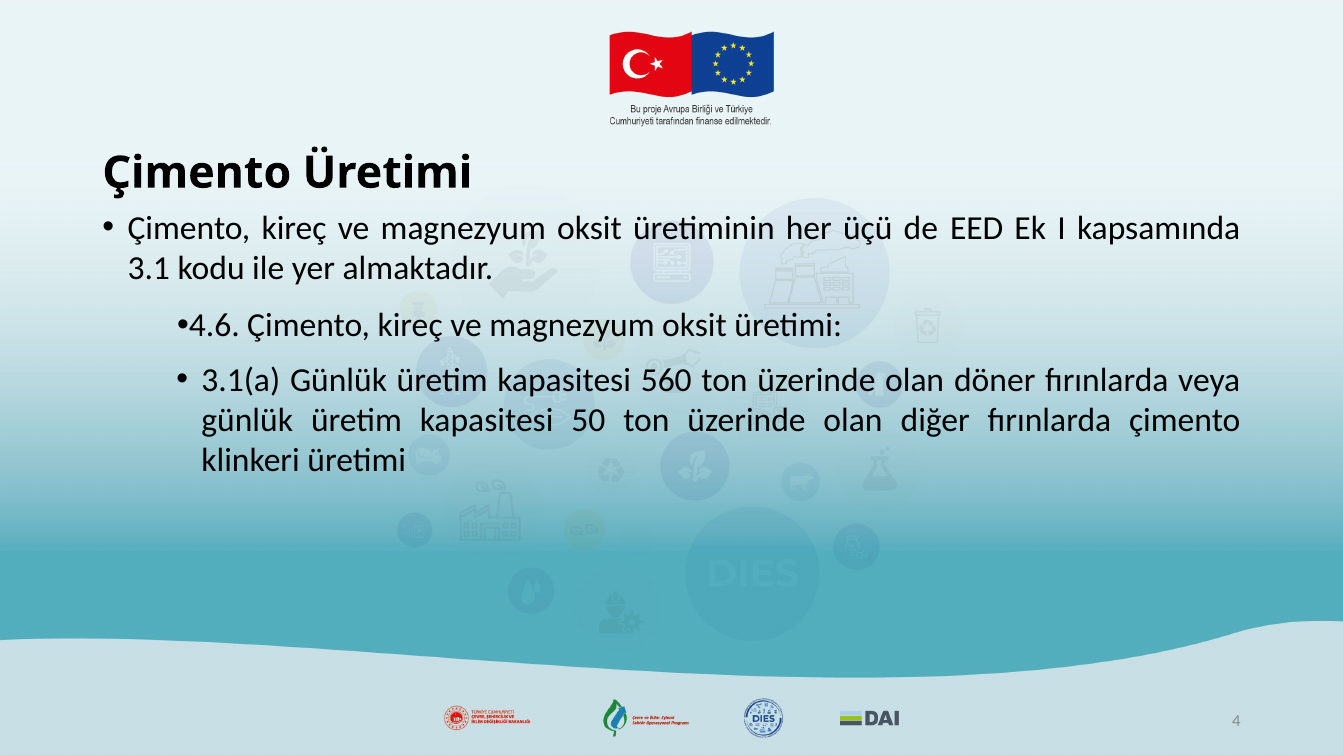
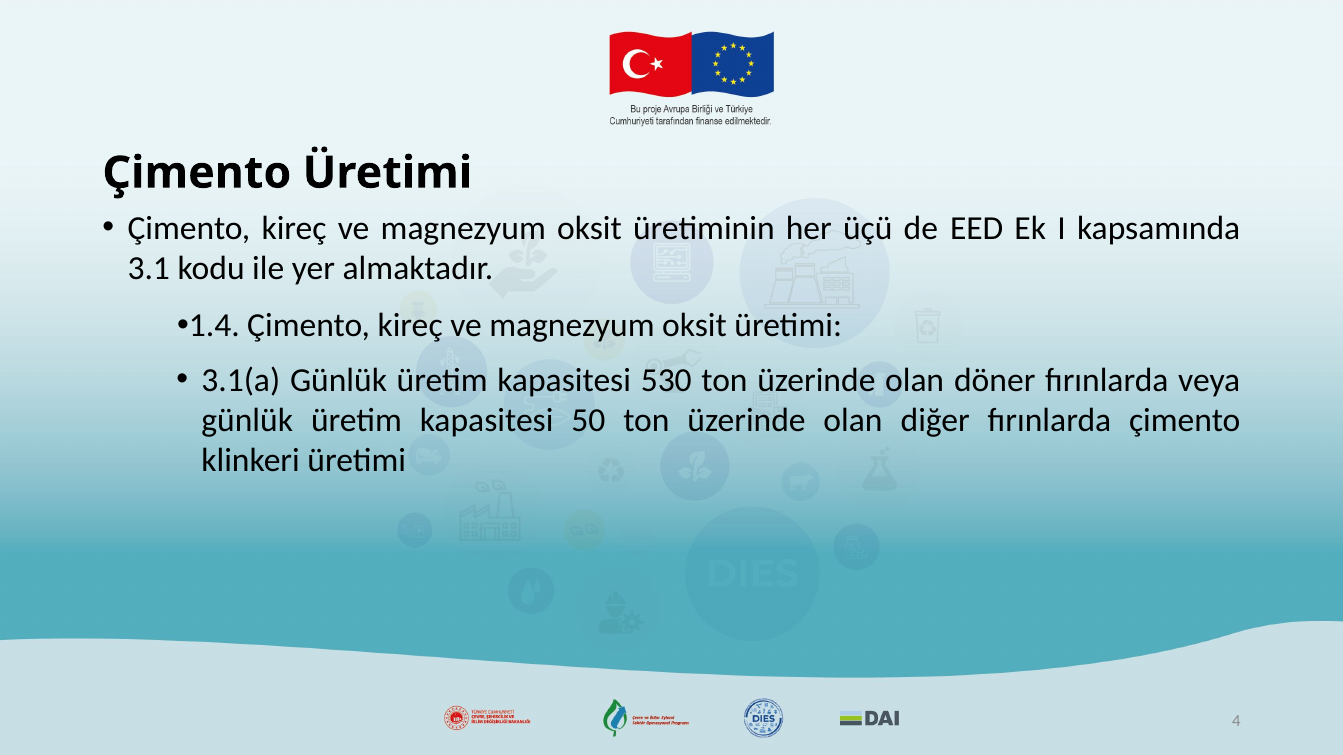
4.6: 4.6 -> 1.4
560: 560 -> 530
